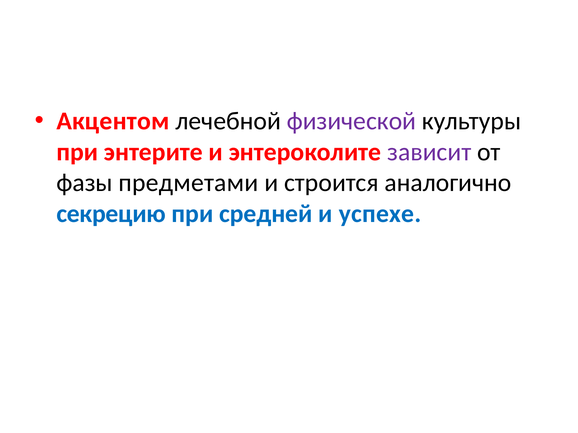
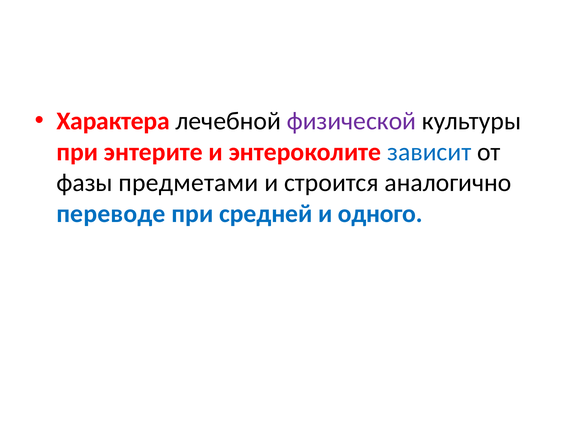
Акцентом: Акцентом -> Характера
зависит colour: purple -> blue
секрецию: секрецию -> переводе
успехе: успехе -> одного
